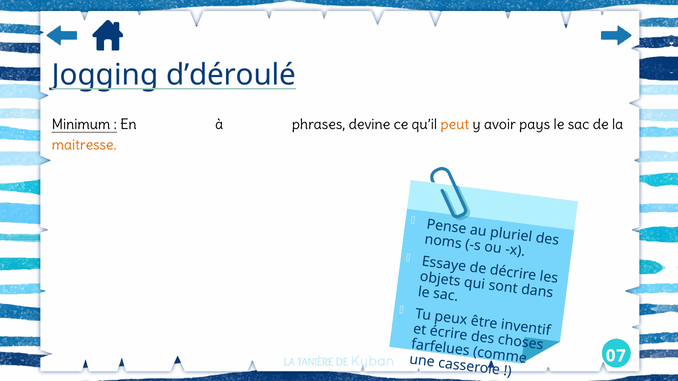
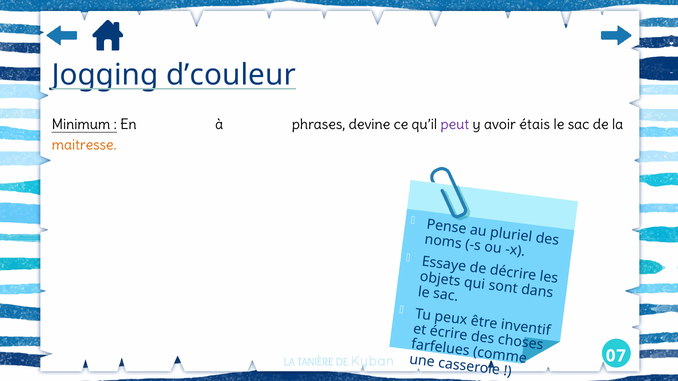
d’déroulé: d’déroulé -> d’couleur
peut colour: orange -> purple
pays: pays -> étais
